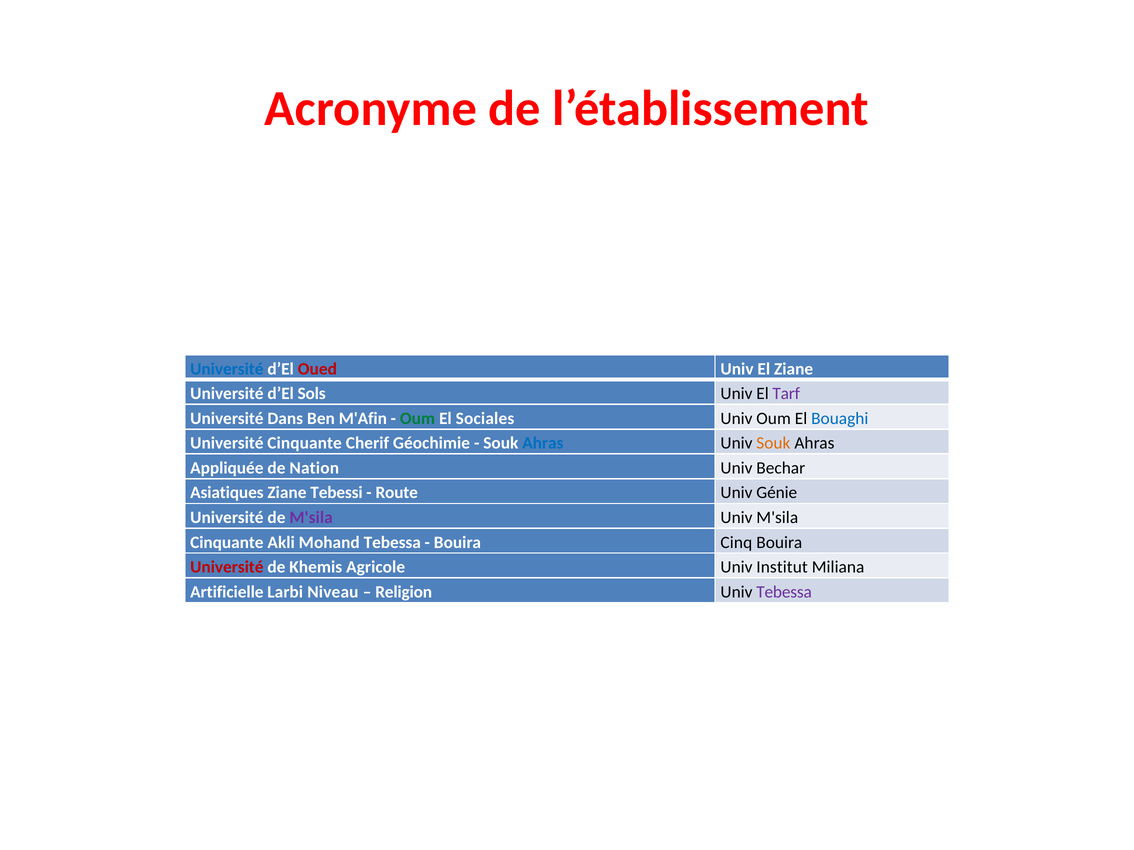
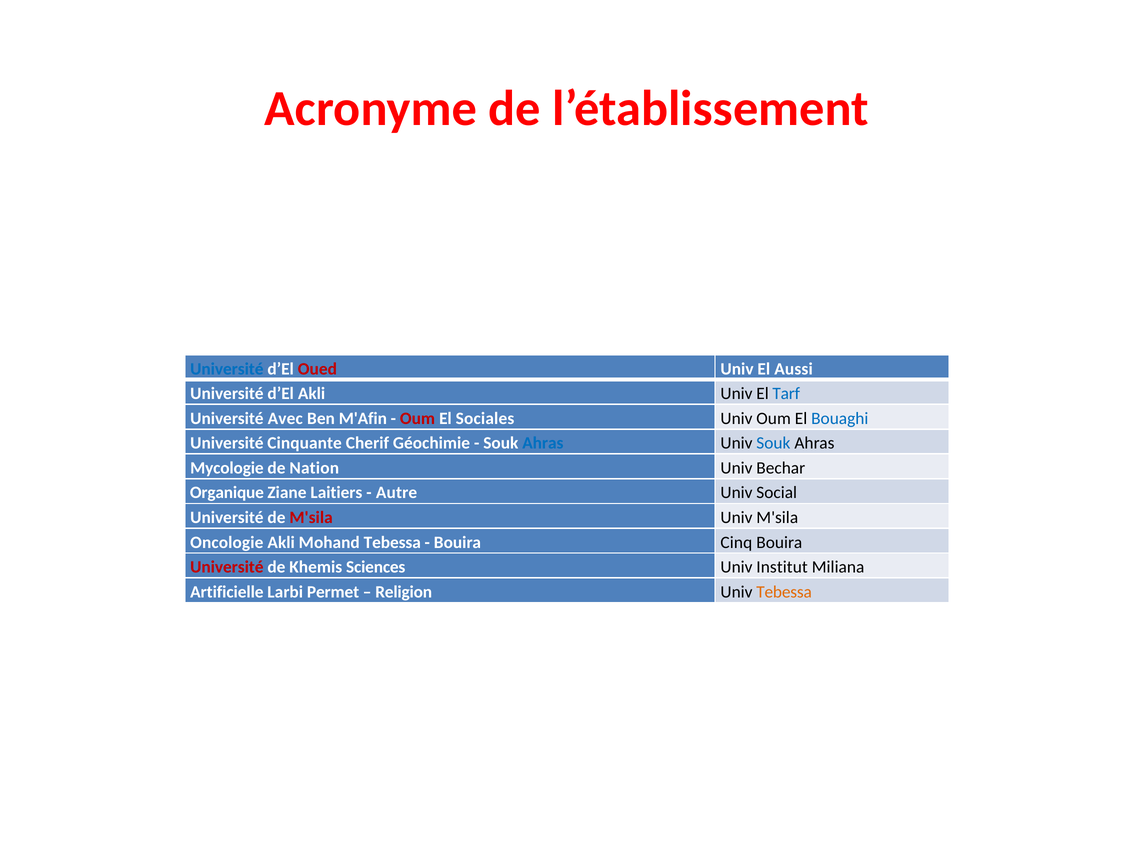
El Ziane: Ziane -> Aussi
d’El Sols: Sols -> Akli
Tarf colour: purple -> blue
Dans: Dans -> Avec
Oum at (417, 419) colour: green -> red
Souk at (773, 444) colour: orange -> blue
Appliquée: Appliquée -> Mycologie
Asiatiques: Asiatiques -> Organique
Tebessi: Tebessi -> Laitiers
Route: Route -> Autre
Génie: Génie -> Social
M'sila at (311, 518) colour: purple -> red
Cinquante at (227, 543): Cinquante -> Oncologie
Agricole: Agricole -> Sciences
Niveau: Niveau -> Permet
Tebessa at (784, 592) colour: purple -> orange
